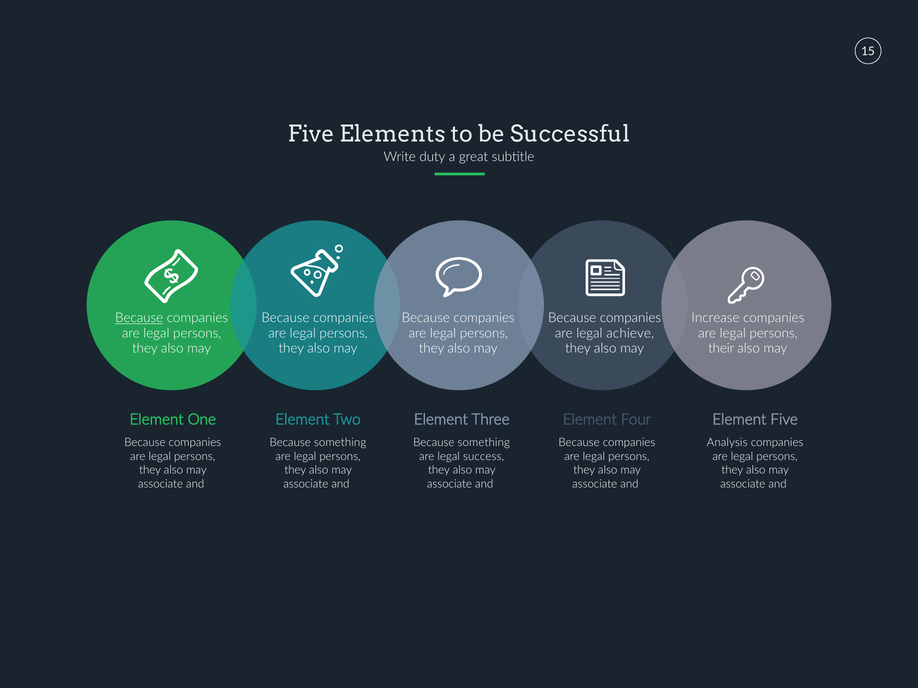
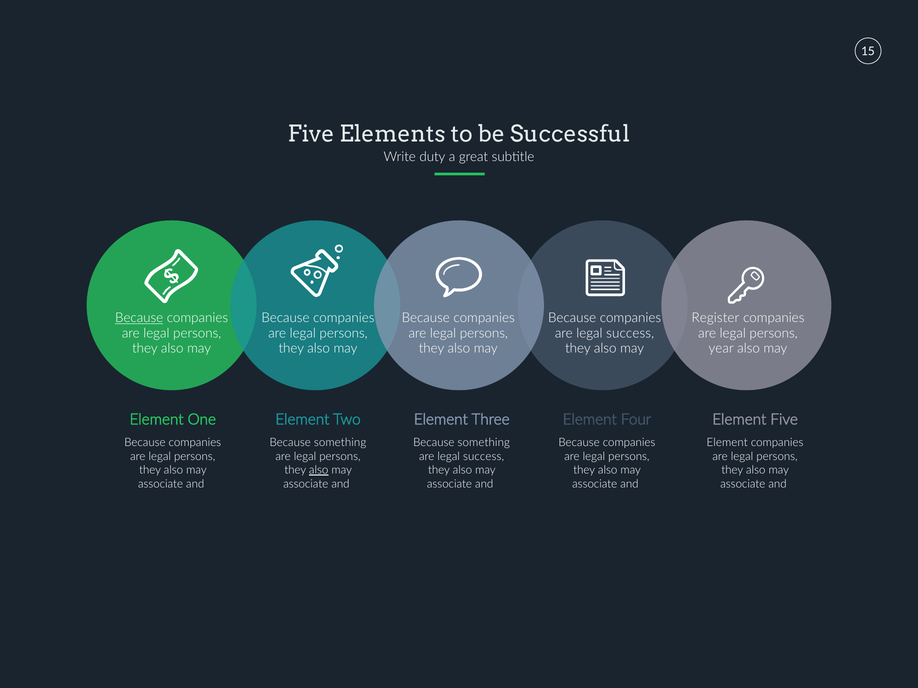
Increase: Increase -> Register
achieve at (630, 333): achieve -> success
their: their -> year
Analysis at (727, 443): Analysis -> Element
also at (319, 470) underline: none -> present
